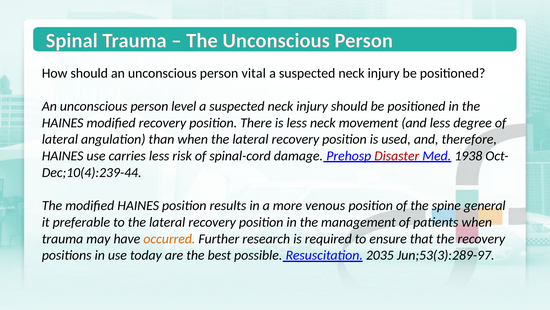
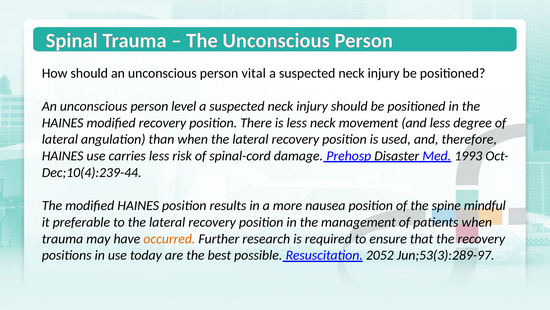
Disaster colour: red -> black
1938: 1938 -> 1993
venous: venous -> nausea
general: general -> mindful
2035: 2035 -> 2052
